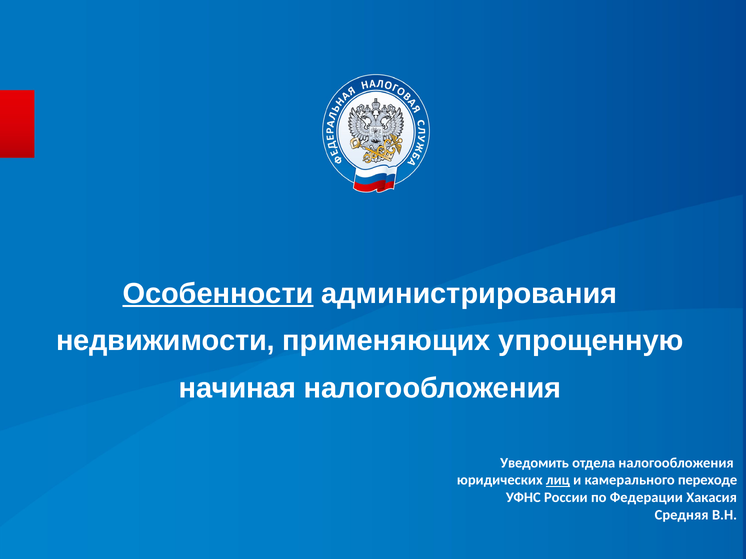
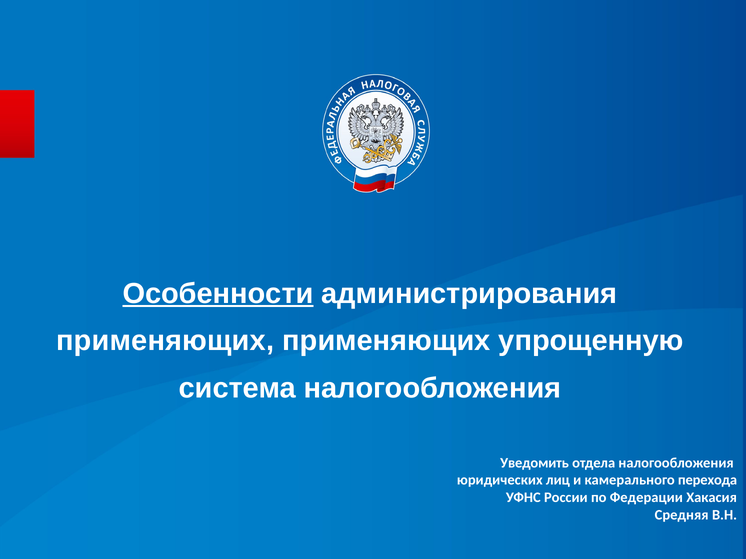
недвижимости at (165, 341): недвижимости -> применяющих
начиная: начиная -> система
лиц underline: present -> none
переходе: переходе -> перехода
